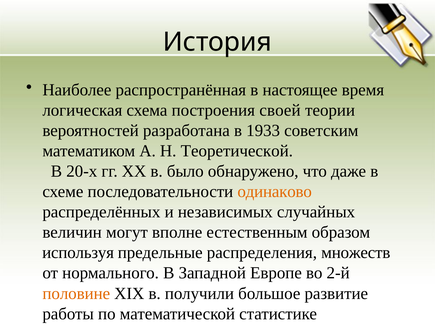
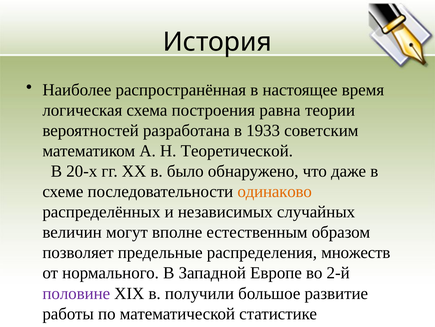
своей: своей -> равна
используя: используя -> позволяет
половине colour: orange -> purple
